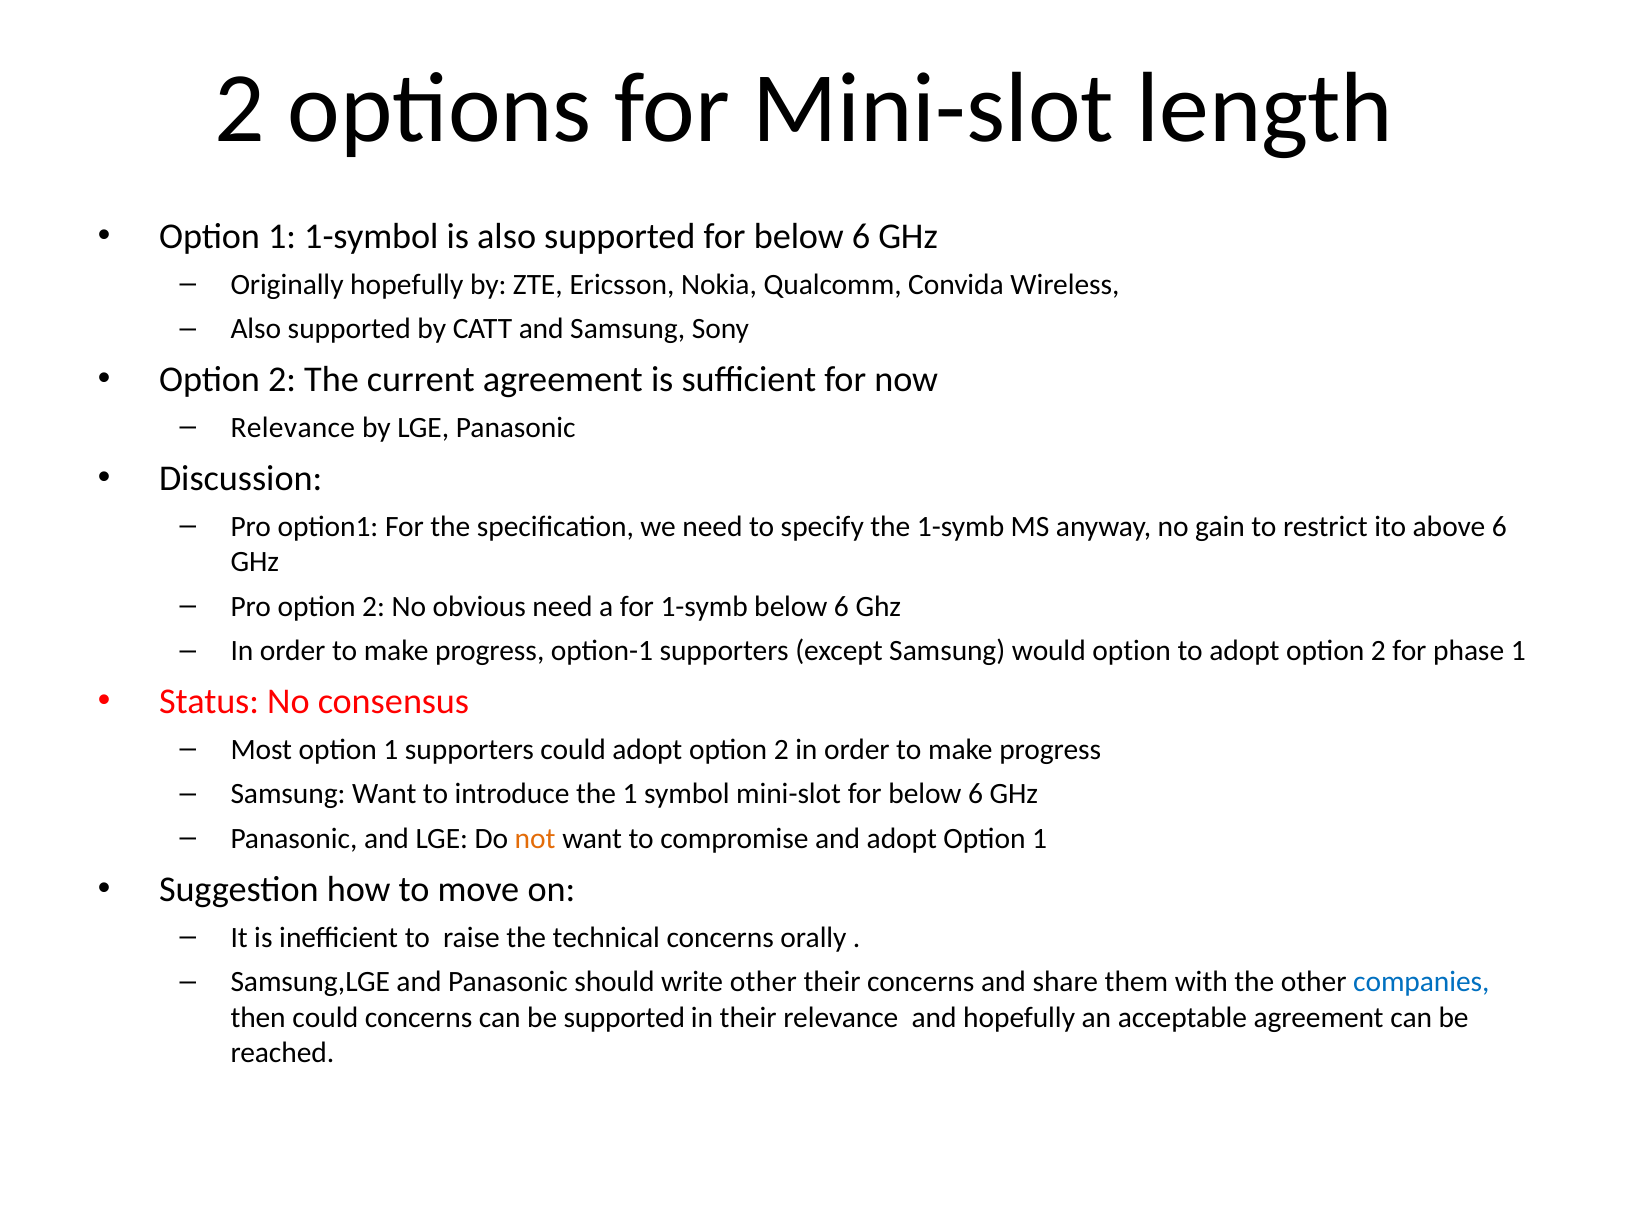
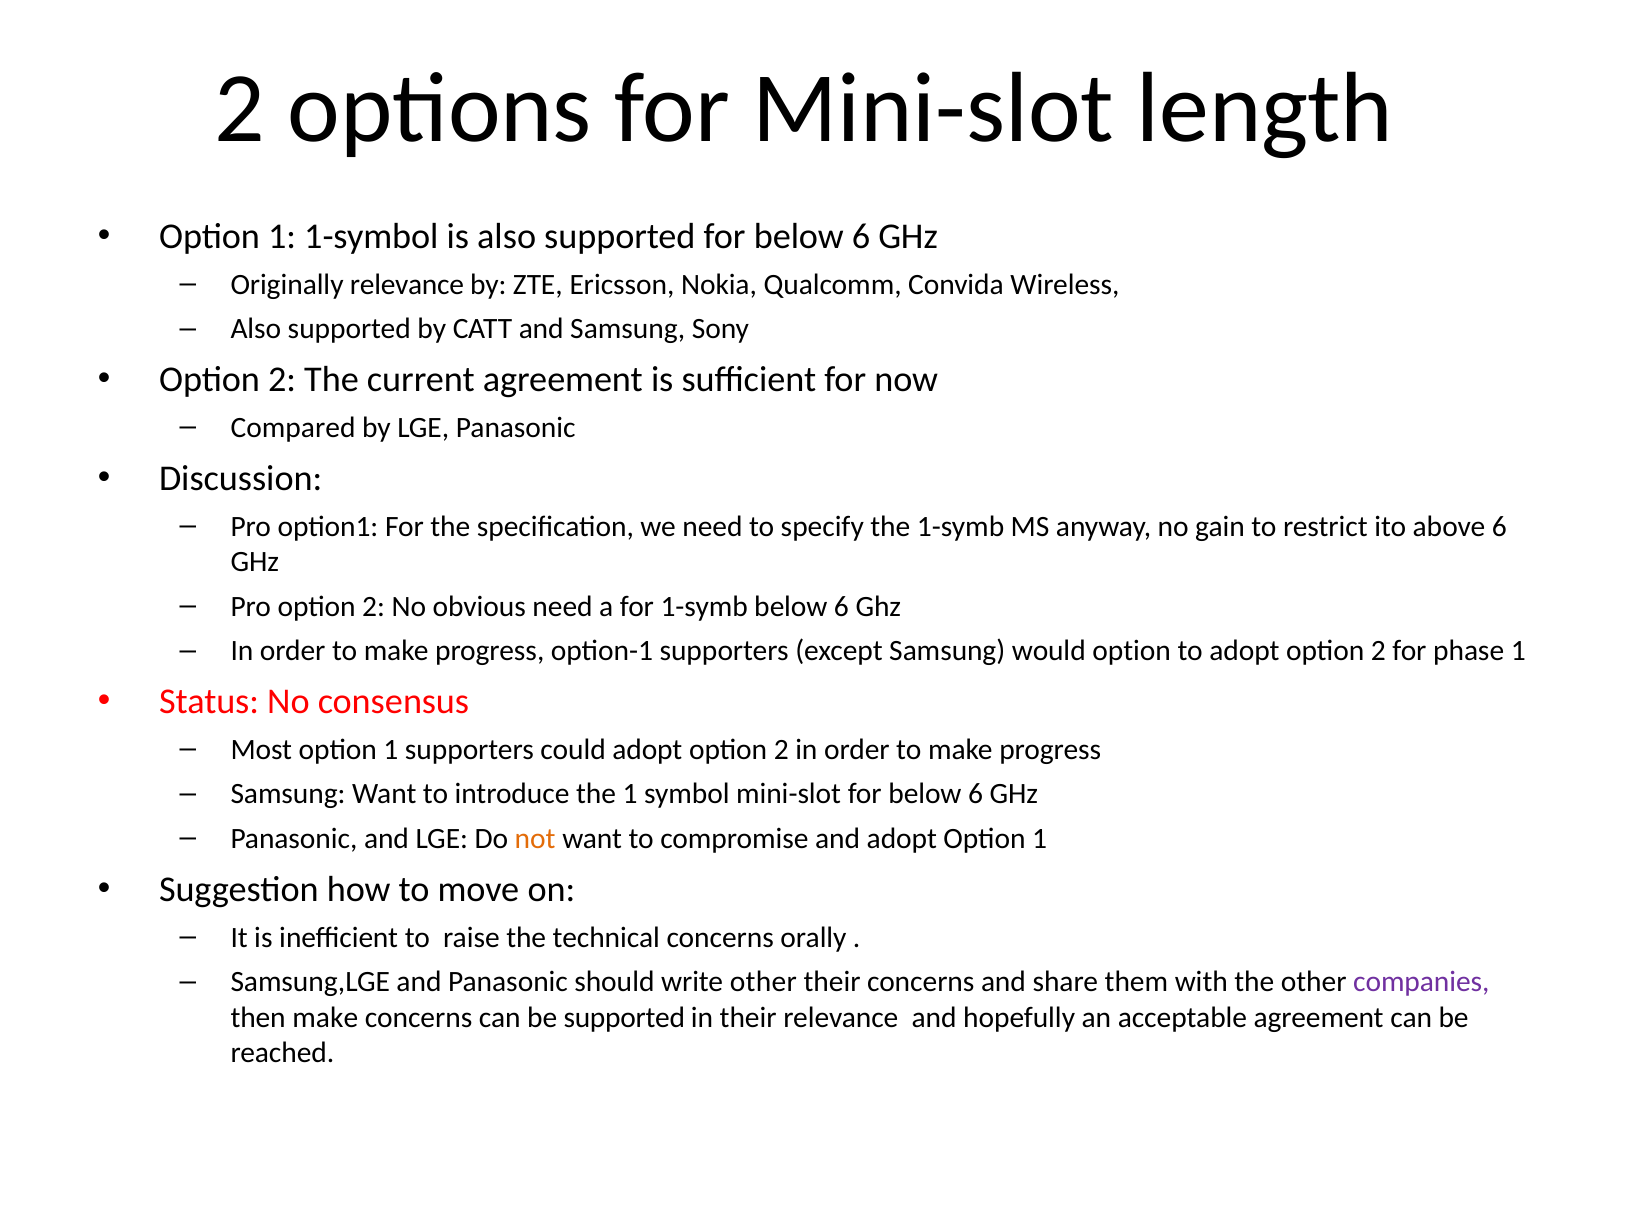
Originally hopefully: hopefully -> relevance
Relevance at (293, 428): Relevance -> Compared
companies colour: blue -> purple
then could: could -> make
